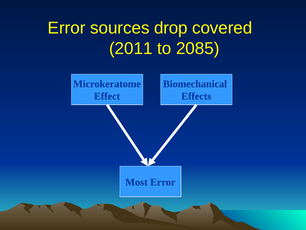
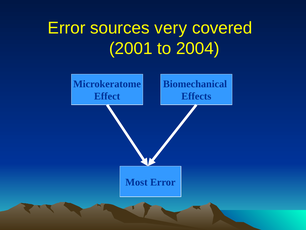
drop: drop -> very
2011: 2011 -> 2001
2085: 2085 -> 2004
